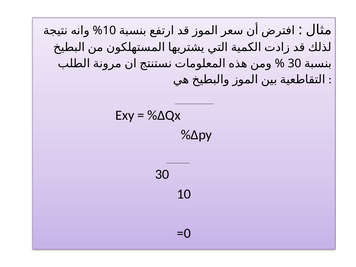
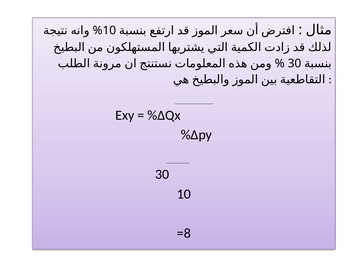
=0: =0 -> =8
